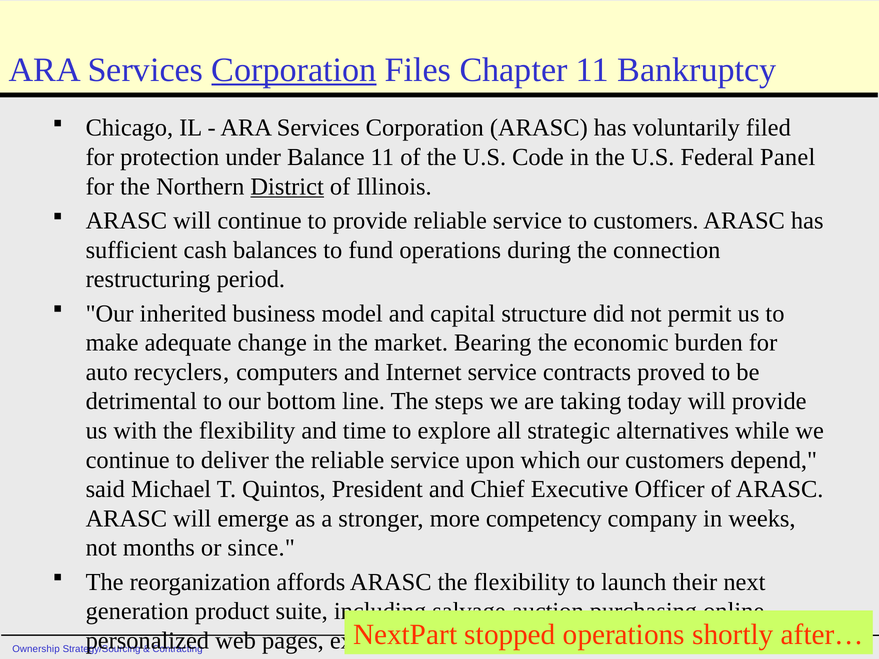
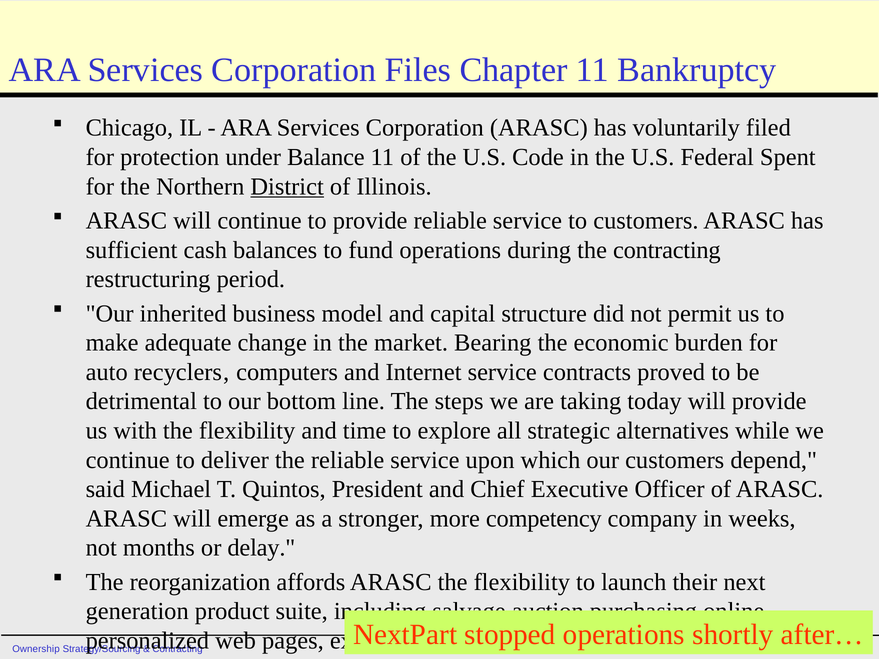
Corporation at (294, 70) underline: present -> none
Panel: Panel -> Spent
the connection: connection -> contracting
since: since -> delay
